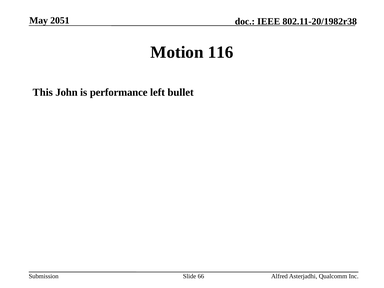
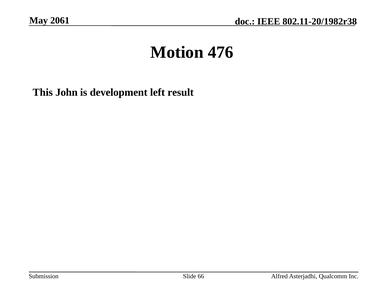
2051: 2051 -> 2061
116: 116 -> 476
performance: performance -> development
bullet: bullet -> result
